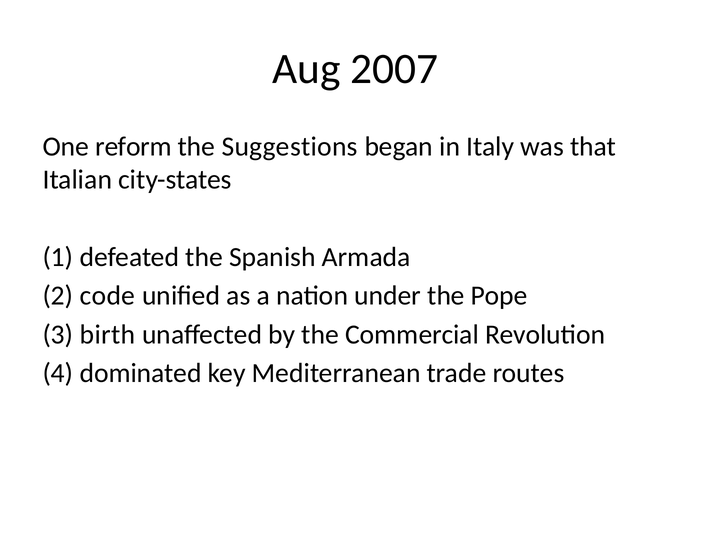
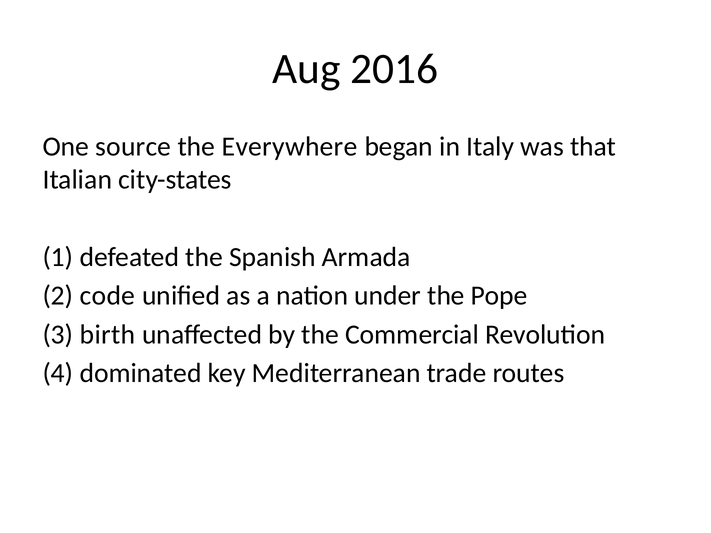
2007: 2007 -> 2016
reform: reform -> source
Suggestions: Suggestions -> Everywhere
